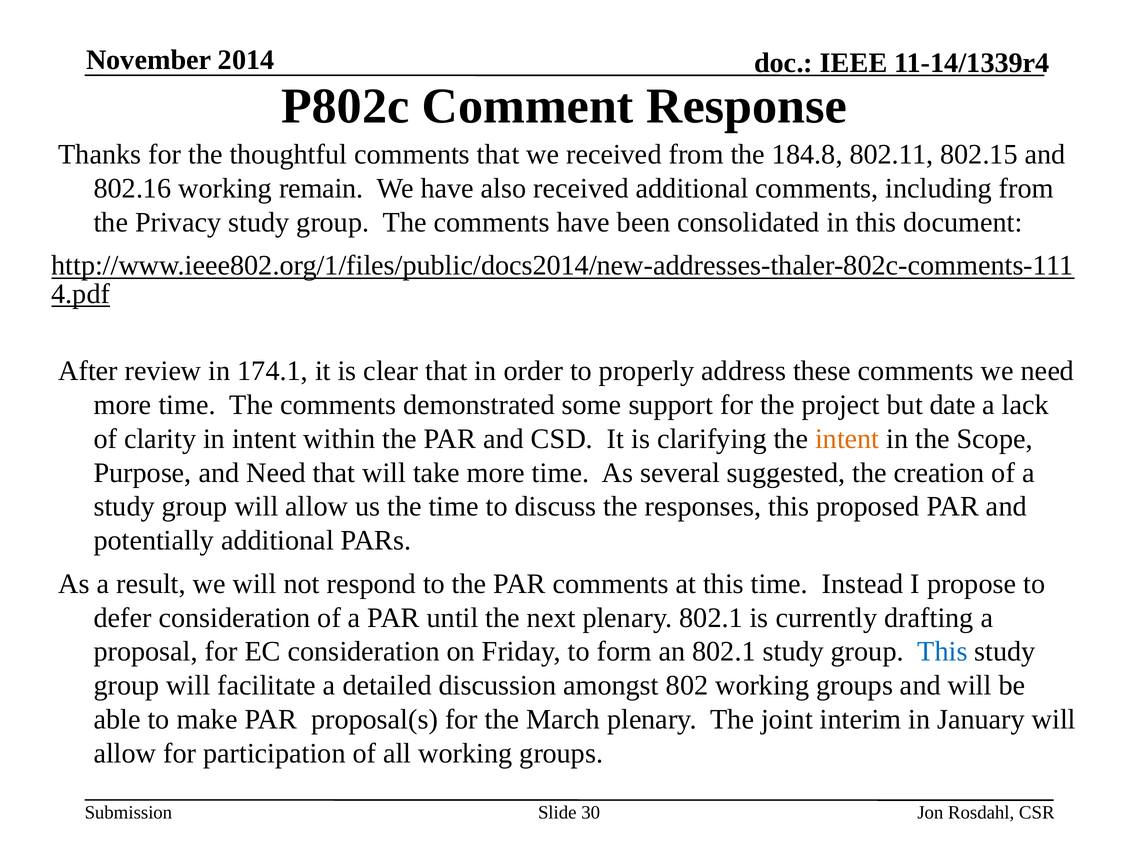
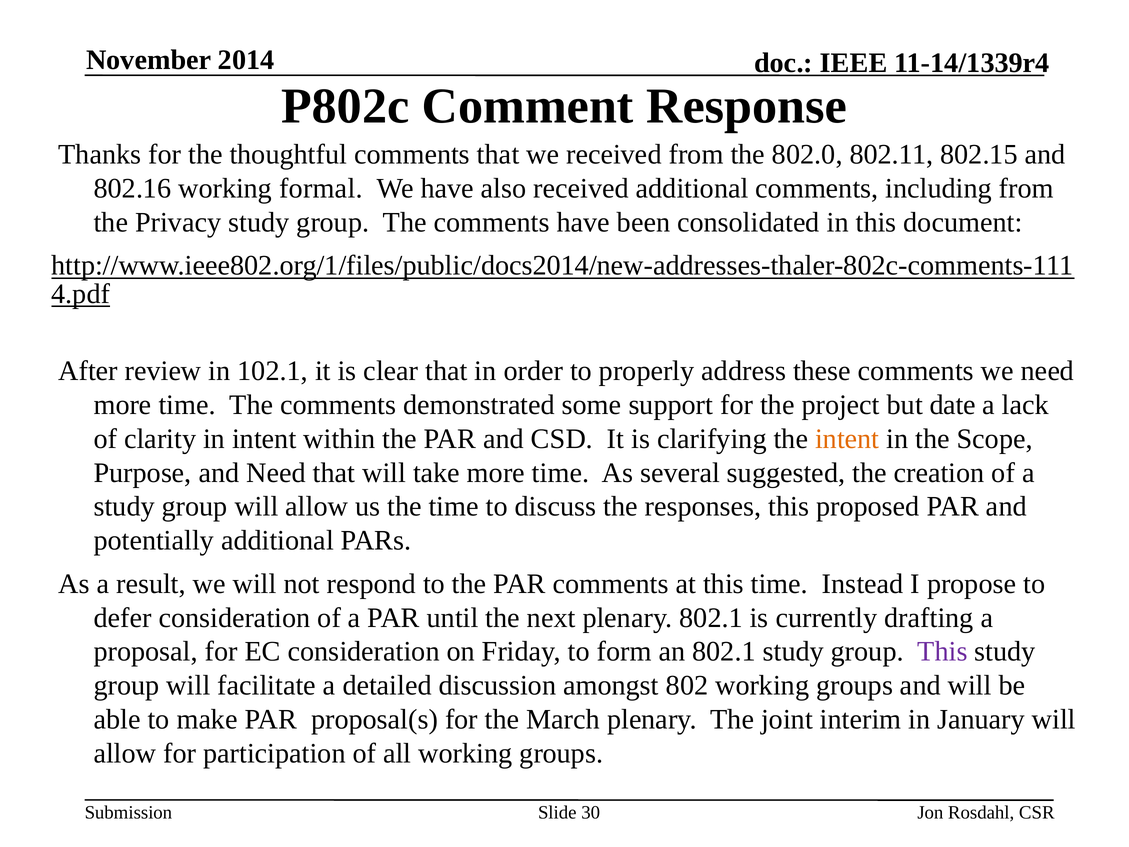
184.8: 184.8 -> 802.0
remain: remain -> formal
174.1: 174.1 -> 102.1
This at (942, 651) colour: blue -> purple
